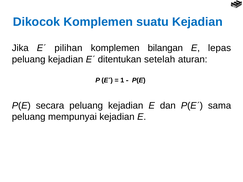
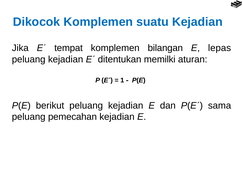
pilihan: pilihan -> tempat
setelah: setelah -> memilki
secara: secara -> berikut
mempunyai: mempunyai -> pemecahan
